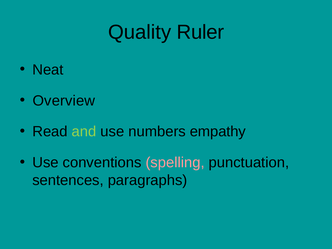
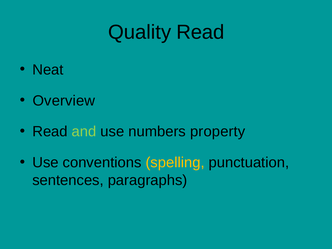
Quality Ruler: Ruler -> Read
empathy: empathy -> property
spelling colour: pink -> yellow
